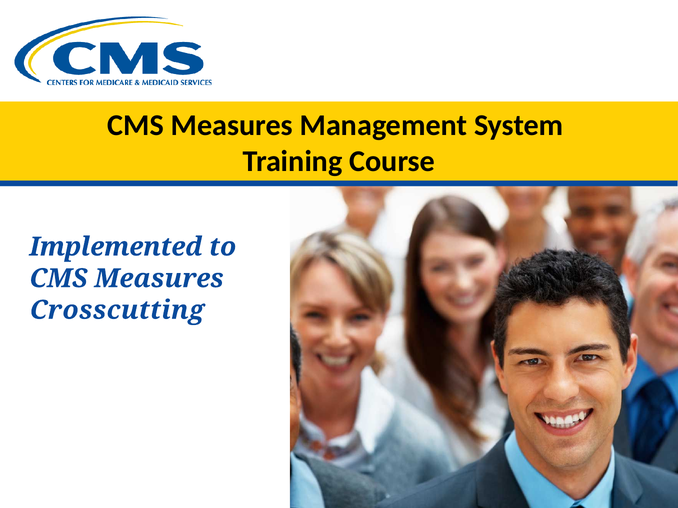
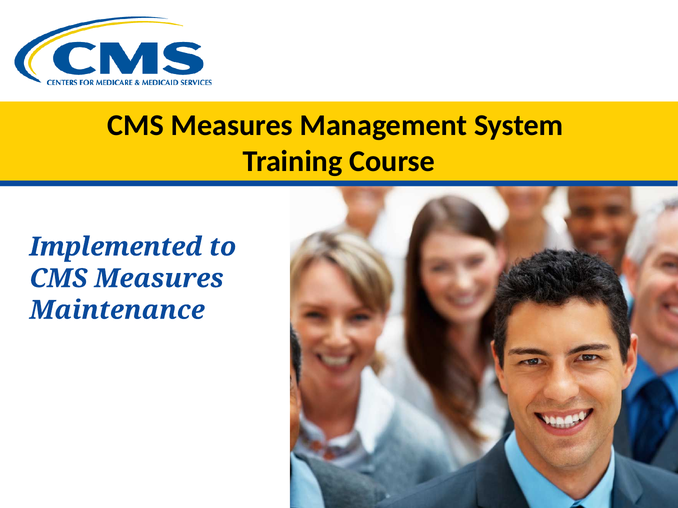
Crosscutting: Crosscutting -> Maintenance
